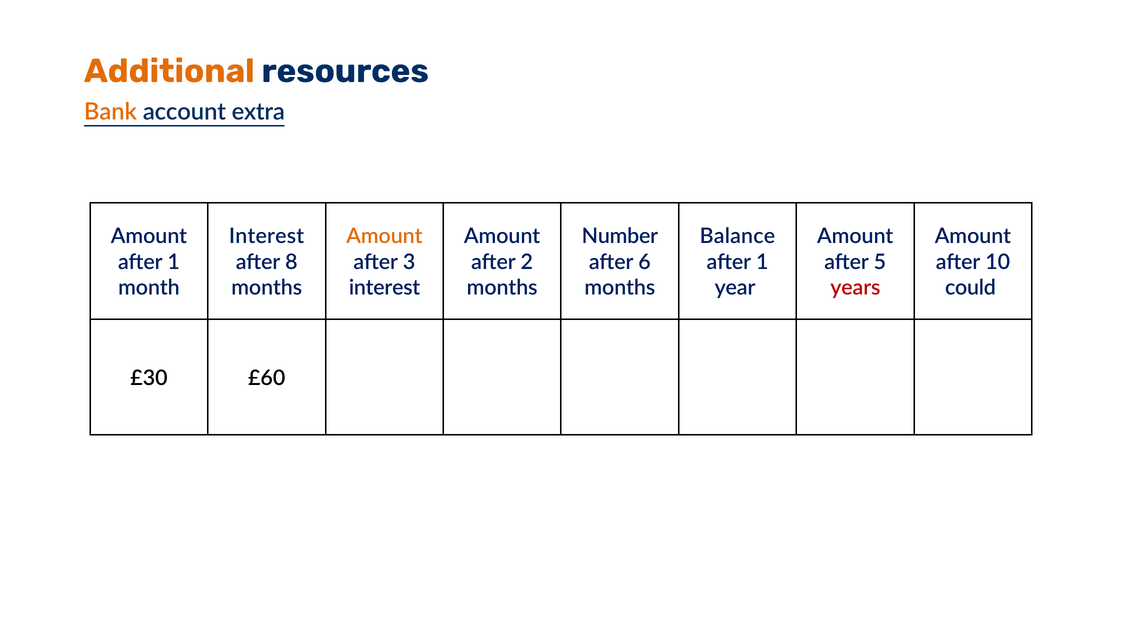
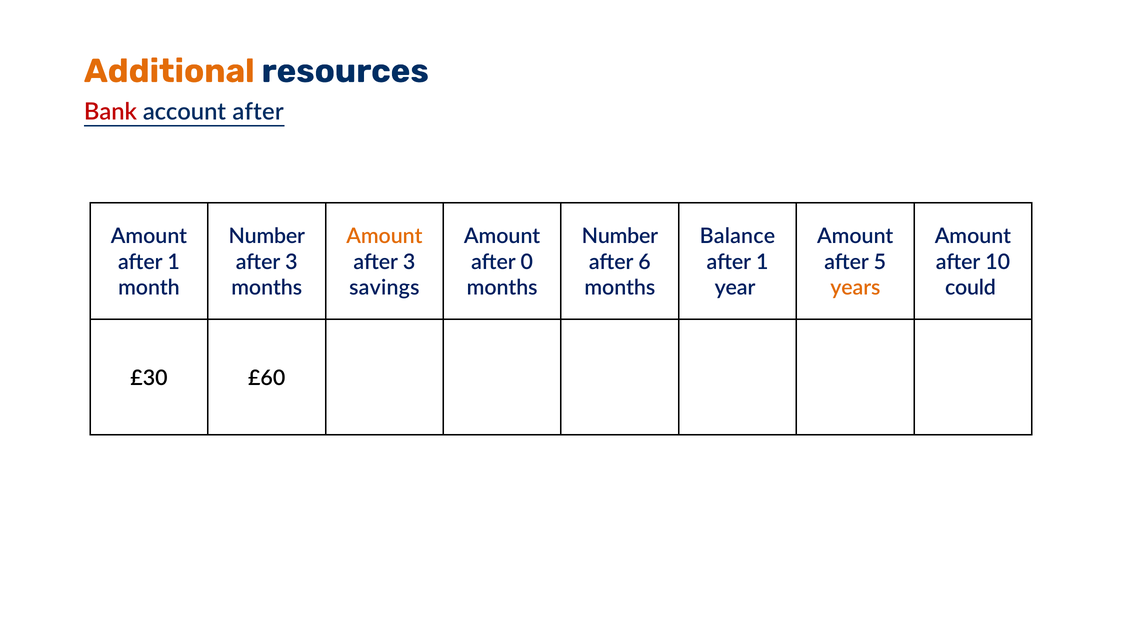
Bank colour: orange -> red
account extra: extra -> after
Interest at (267, 237): Interest -> Number
8 at (291, 262): 8 -> 3
2: 2 -> 0
interest at (385, 288): interest -> savings
years colour: red -> orange
